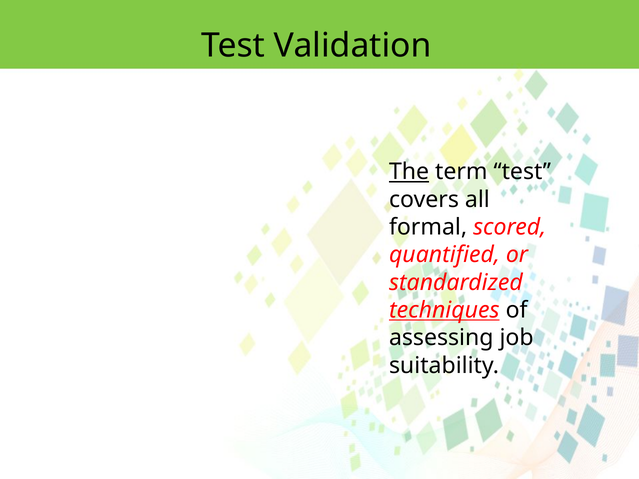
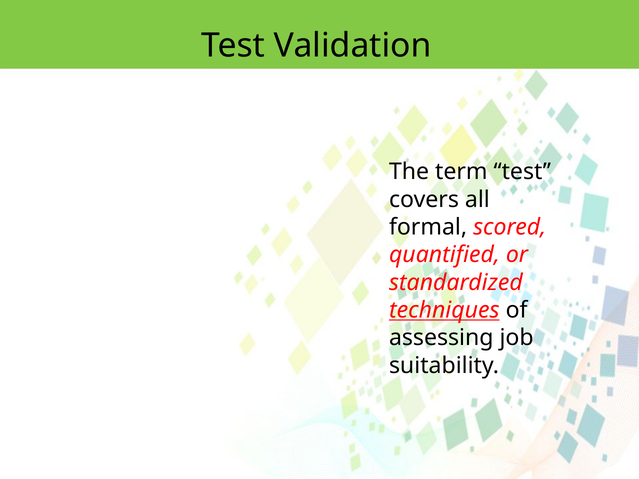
The underline: present -> none
